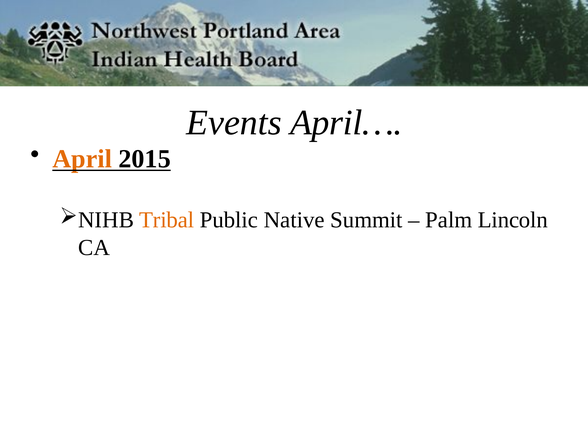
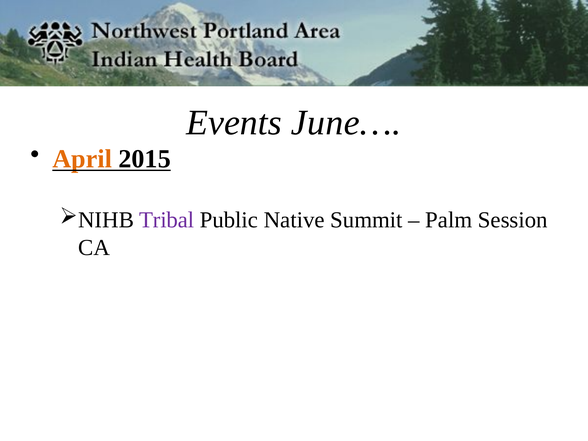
April…: April… -> June…
Tribal colour: orange -> purple
Lincoln: Lincoln -> Session
